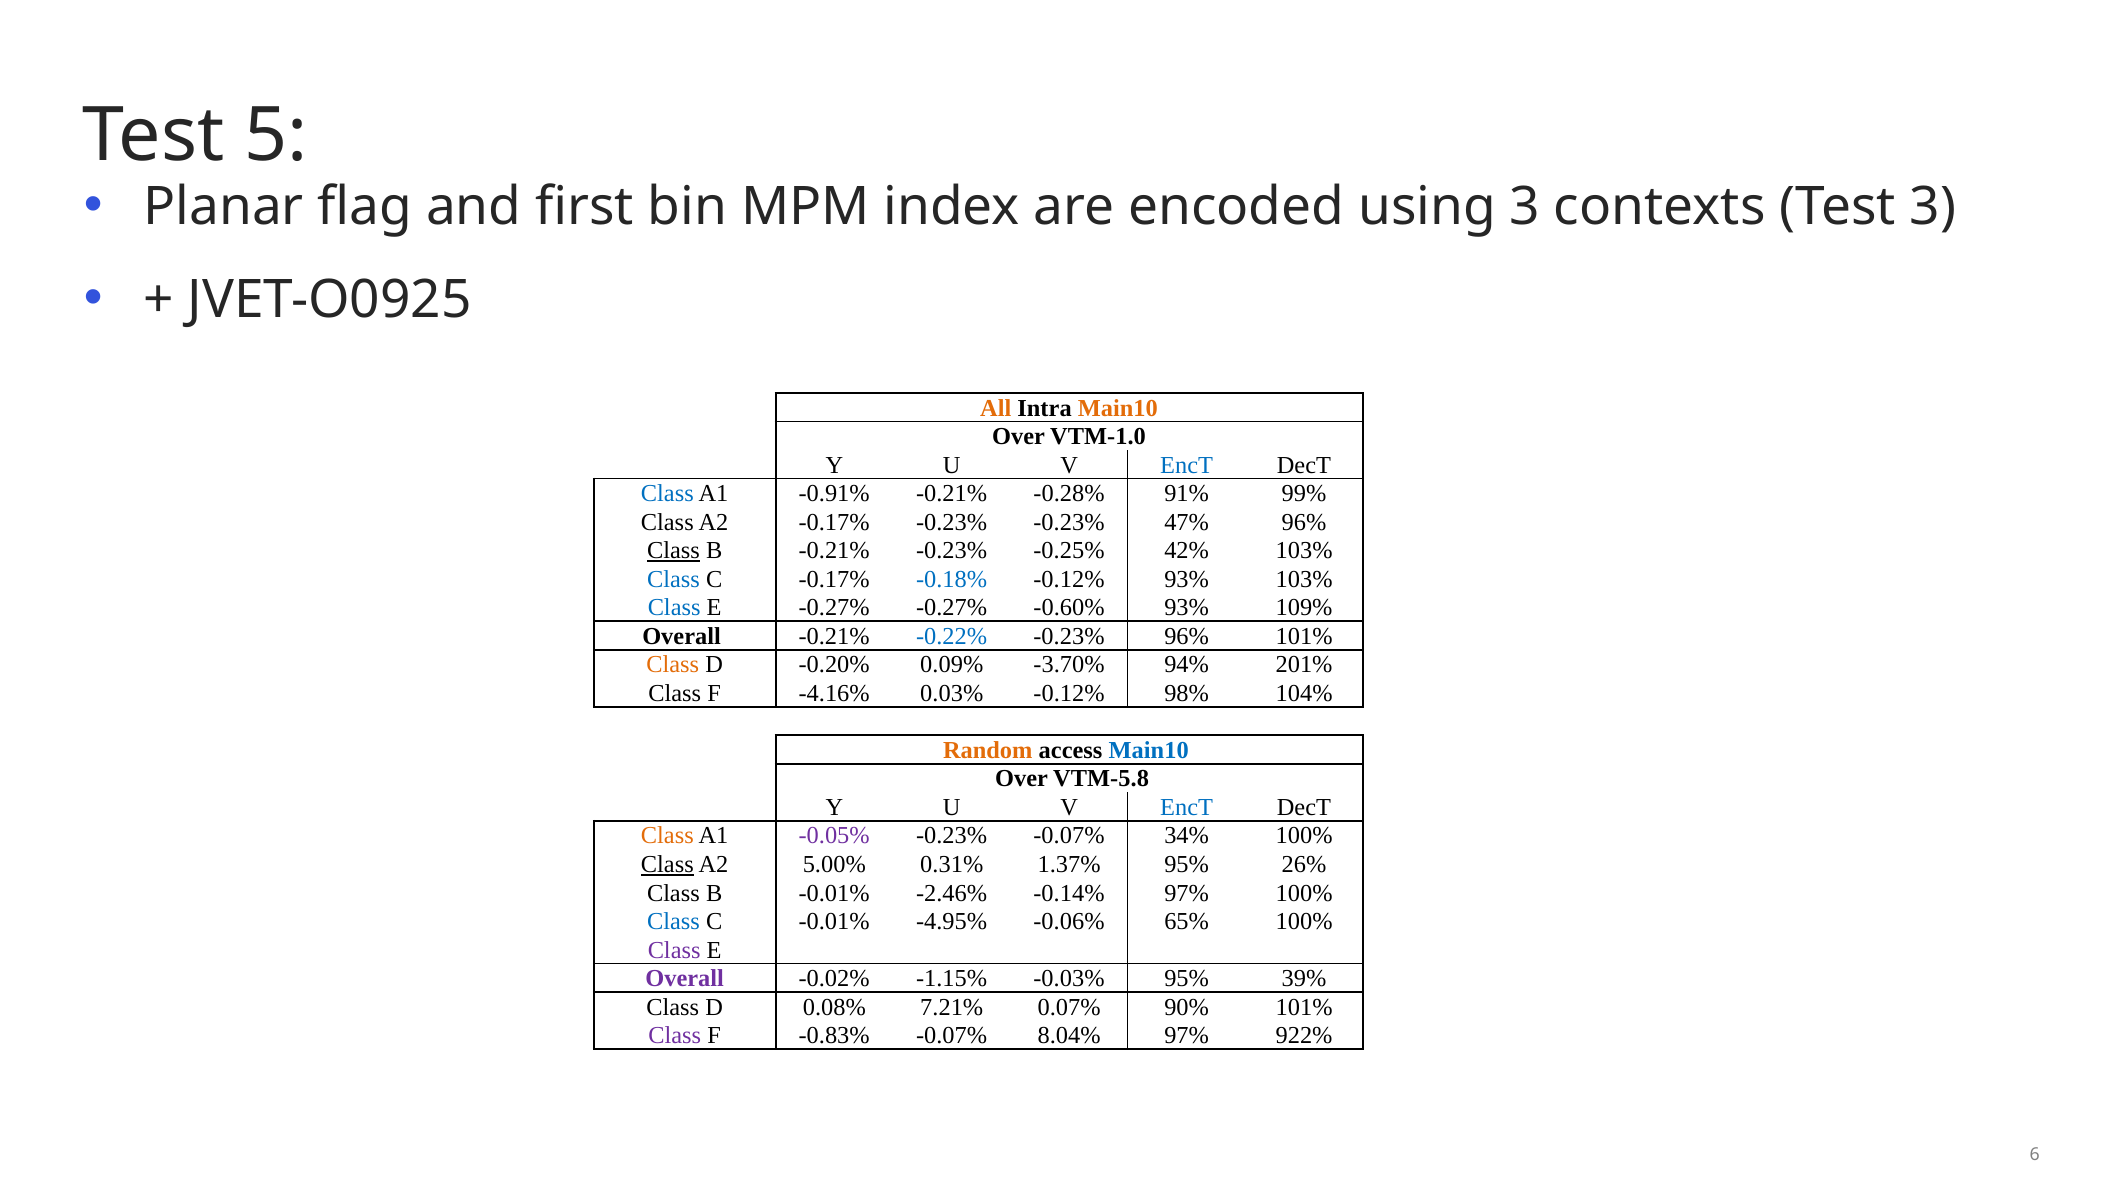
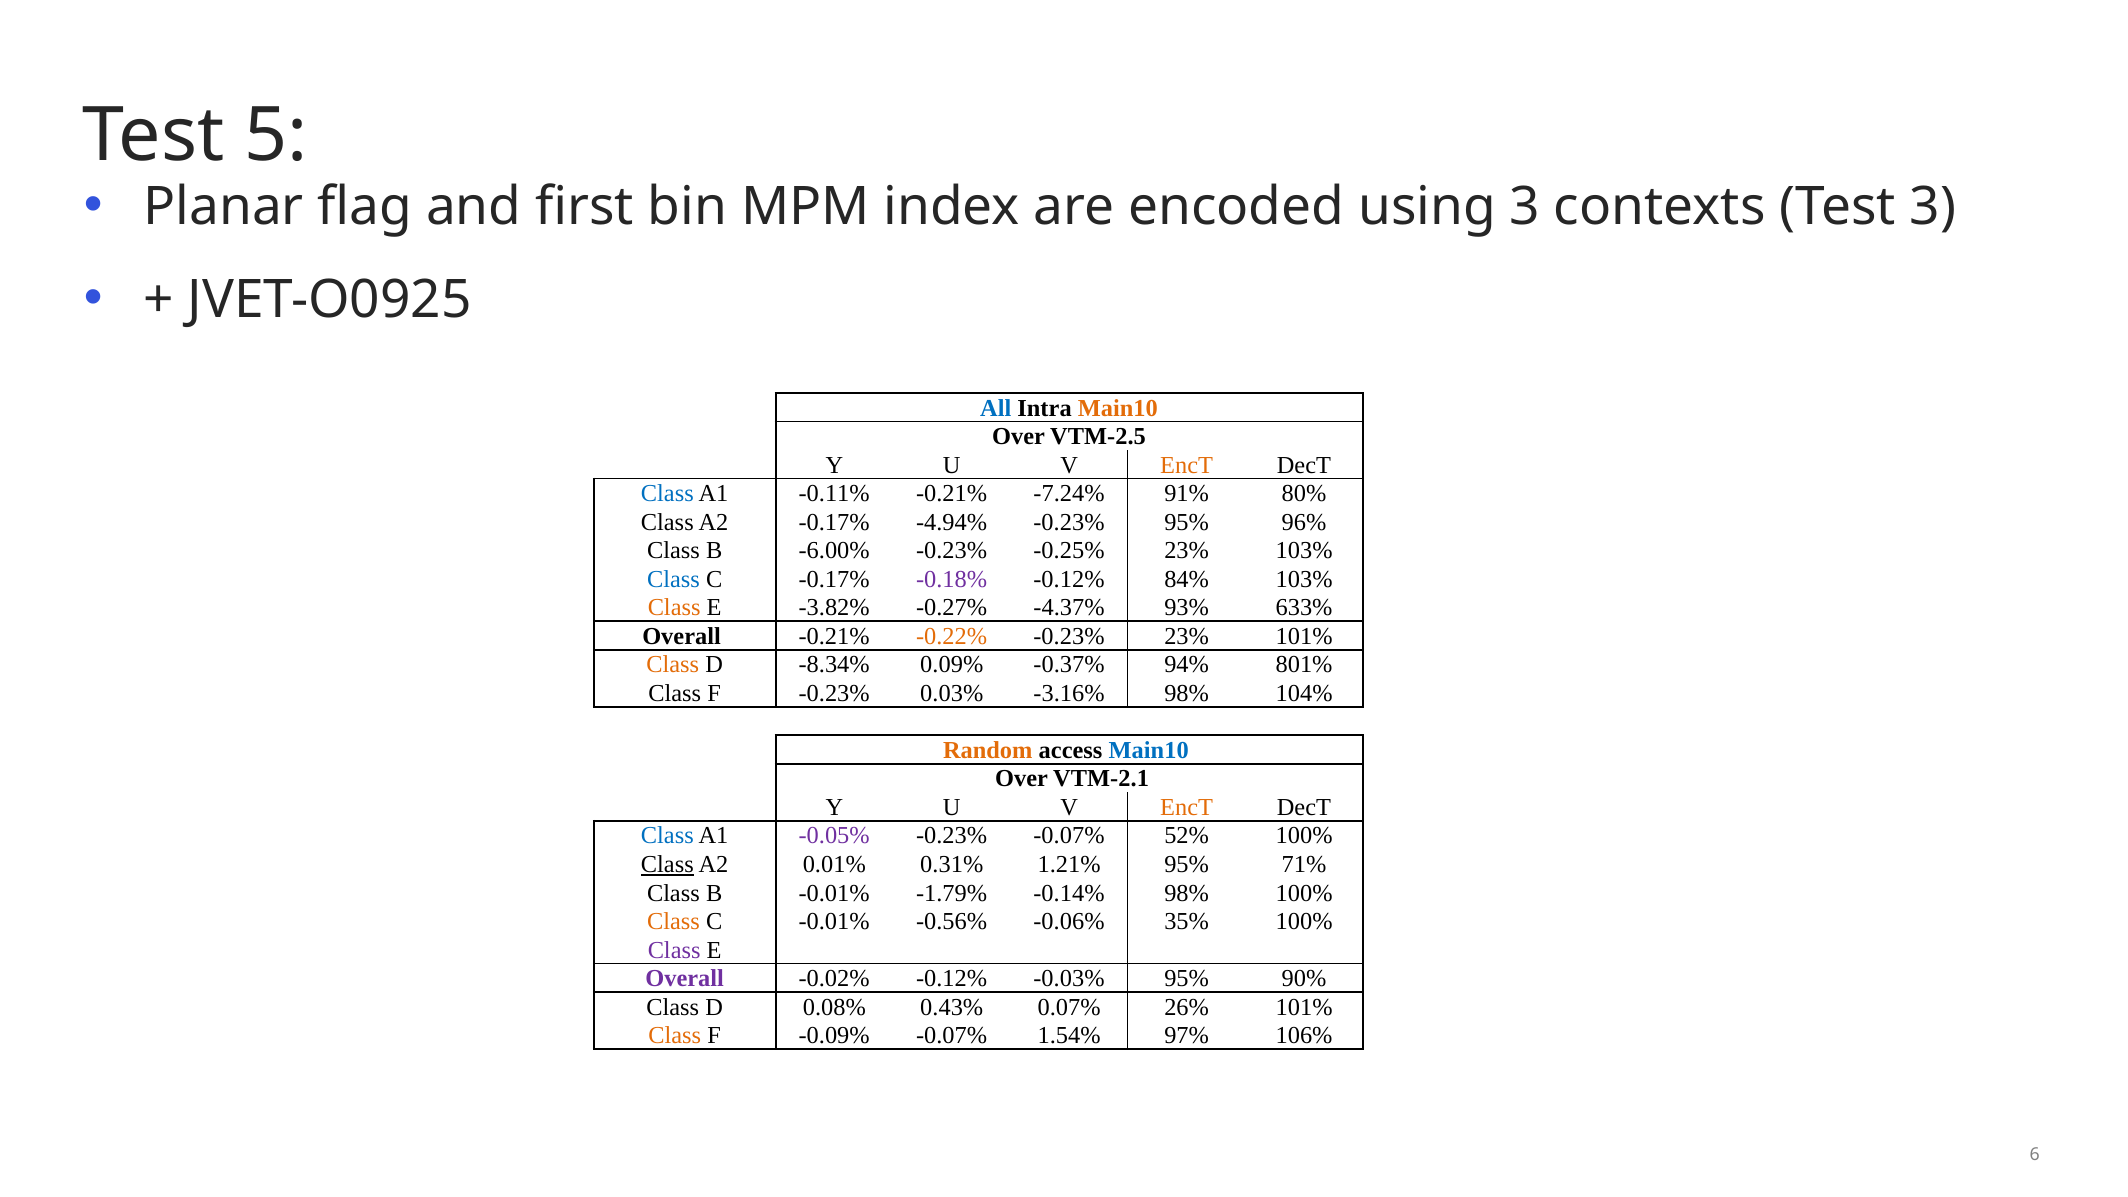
All colour: orange -> blue
VTM-1.0: VTM-1.0 -> VTM-2.5
EncT at (1187, 465) colour: blue -> orange
-0.91%: -0.91% -> -0.11%
-0.28%: -0.28% -> -7.24%
99%: 99% -> 80%
-0.17% -0.23%: -0.23% -> -4.94%
-0.23% 47%: 47% -> 95%
Class at (673, 551) underline: present -> none
B -0.21%: -0.21% -> -6.00%
-0.25% 42%: 42% -> 23%
-0.18% colour: blue -> purple
-0.12% 93%: 93% -> 84%
Class at (674, 608) colour: blue -> orange
E -0.27%: -0.27% -> -3.82%
-0.60%: -0.60% -> -4.37%
109%: 109% -> 633%
-0.22% colour: blue -> orange
-0.23% 96%: 96% -> 23%
-0.20%: -0.20% -> -8.34%
-3.70%: -3.70% -> -0.37%
201%: 201% -> 801%
F -4.16%: -4.16% -> -0.23%
0.03% -0.12%: -0.12% -> -3.16%
VTM-5.8: VTM-5.8 -> VTM-2.1
EncT at (1187, 807) colour: blue -> orange
Class at (667, 836) colour: orange -> blue
34%: 34% -> 52%
5.00%: 5.00% -> 0.01%
1.37%: 1.37% -> 1.21%
26%: 26% -> 71%
-2.46%: -2.46% -> -1.79%
-0.14% 97%: 97% -> 98%
Class at (673, 922) colour: blue -> orange
-4.95%: -4.95% -> -0.56%
65%: 65% -> 35%
-0.02% -1.15%: -1.15% -> -0.12%
39%: 39% -> 90%
7.21%: 7.21% -> 0.43%
90%: 90% -> 26%
Class at (675, 1036) colour: purple -> orange
-0.83%: -0.83% -> -0.09%
8.04%: 8.04% -> 1.54%
922%: 922% -> 106%
